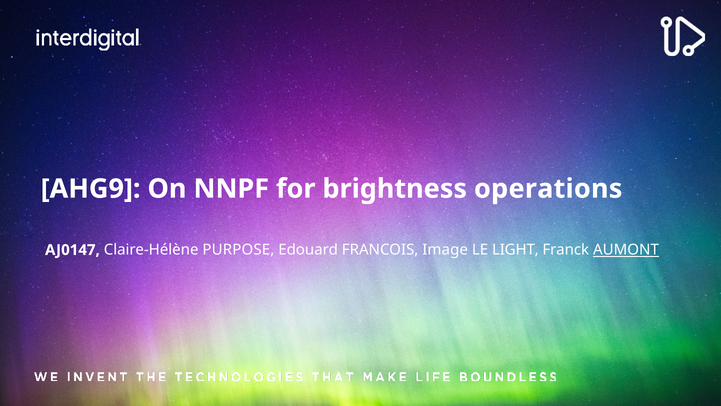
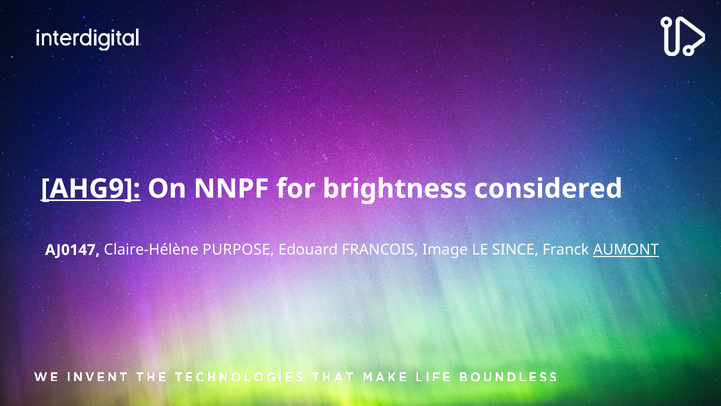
AHG9 underline: none -> present
operations: operations -> considered
LIGHT: LIGHT -> SINCE
